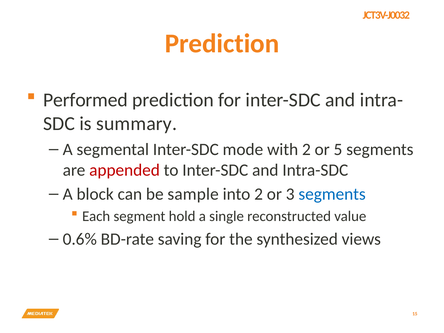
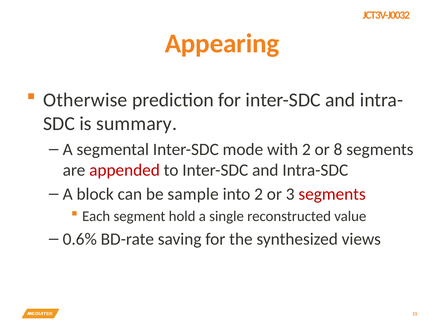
Prediction at (222, 44): Prediction -> Appearing
Performed: Performed -> Otherwise
5: 5 -> 8
segments at (332, 194) colour: blue -> red
